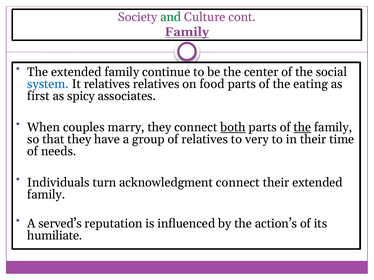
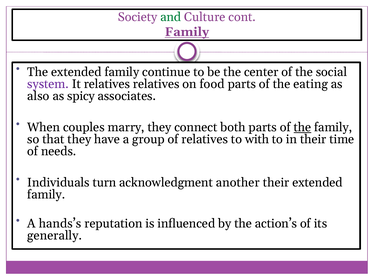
system colour: blue -> purple
first: first -> also
both underline: present -> none
very: very -> with
acknowledgment connect: connect -> another
served’s: served’s -> hands’s
humiliate: humiliate -> generally
